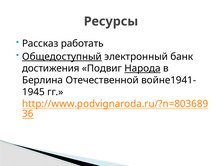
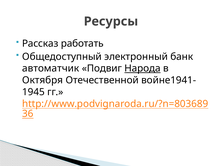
Общедоступный underline: present -> none
достижения: достижения -> автоматчик
Берлина: Берлина -> Октября
